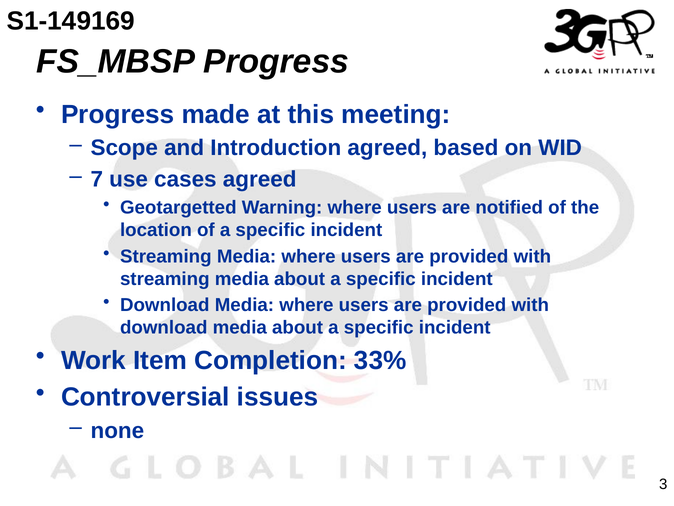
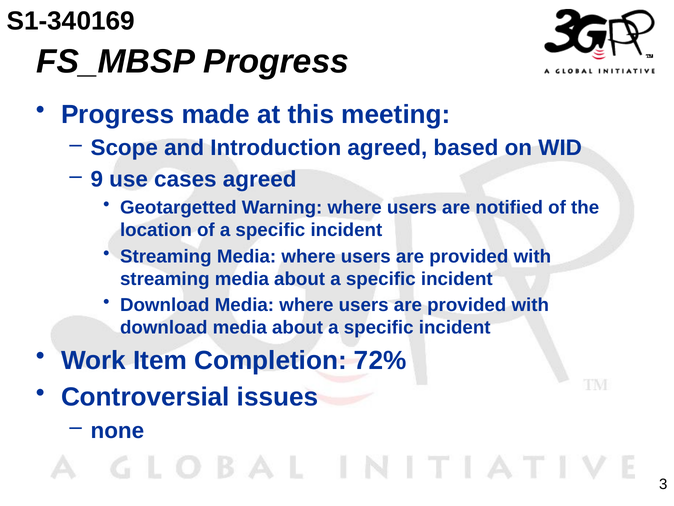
S1-149169: S1-149169 -> S1-340169
7: 7 -> 9
33%: 33% -> 72%
